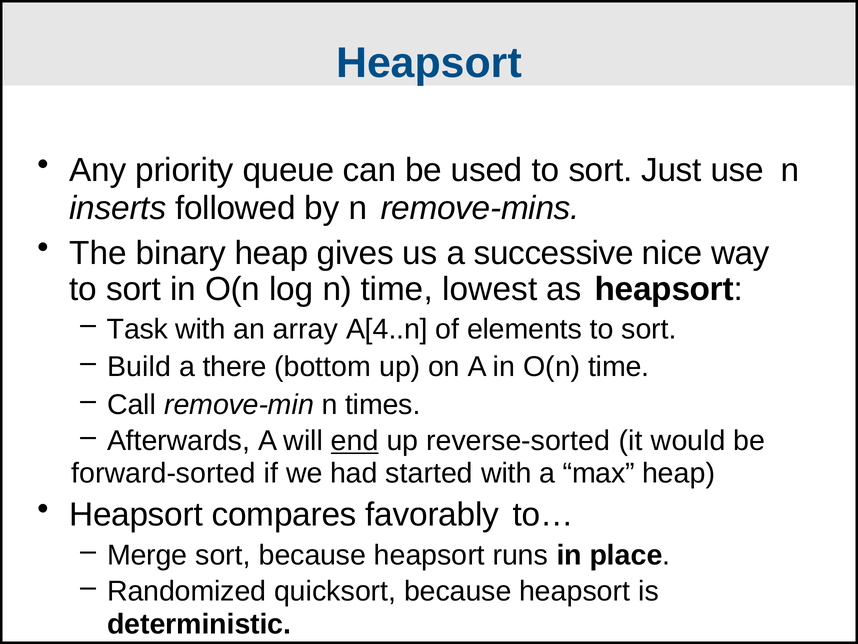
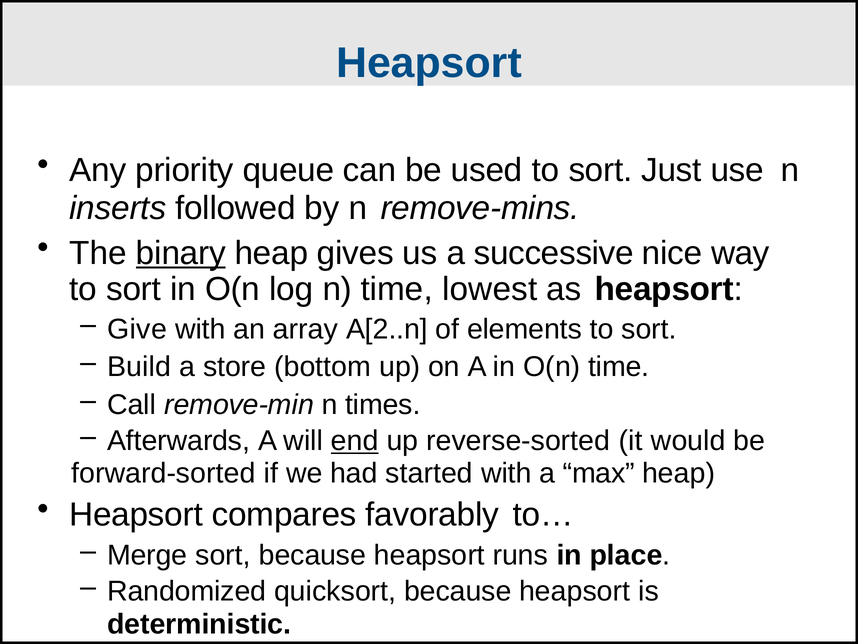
binary underline: none -> present
Task: Task -> Give
A[4..n: A[4..n -> A[2..n
there: there -> store
